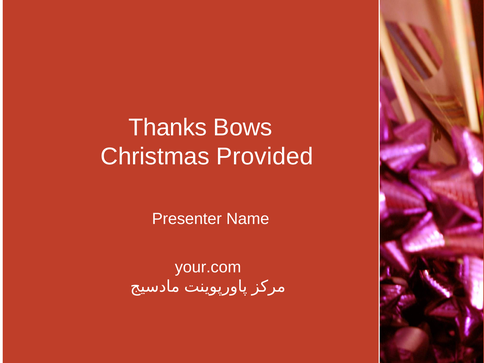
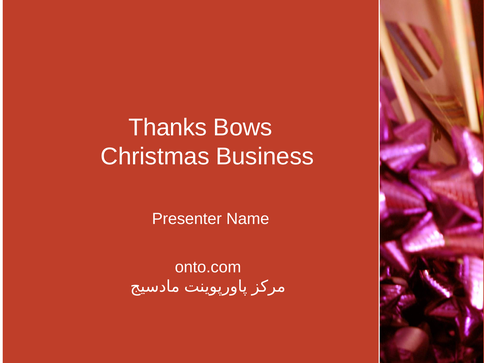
Provided: Provided -> Business
your.com: your.com -> onto.com
